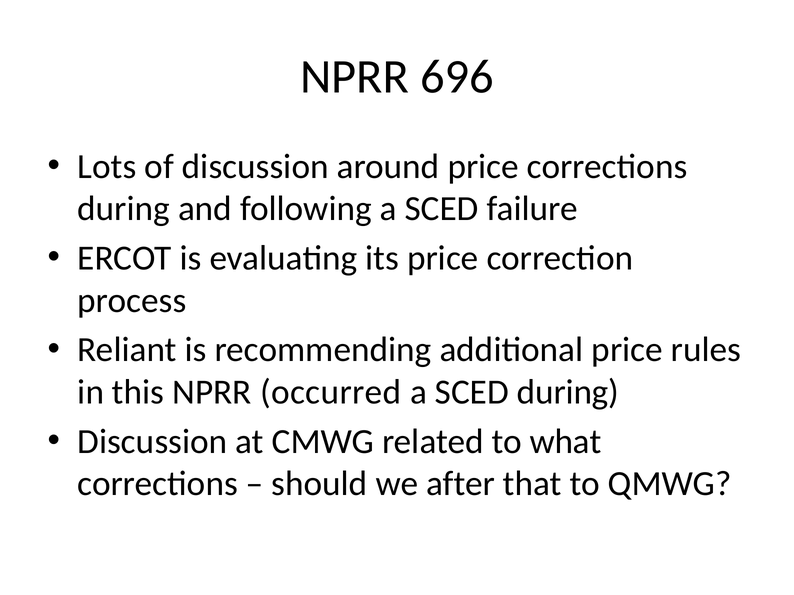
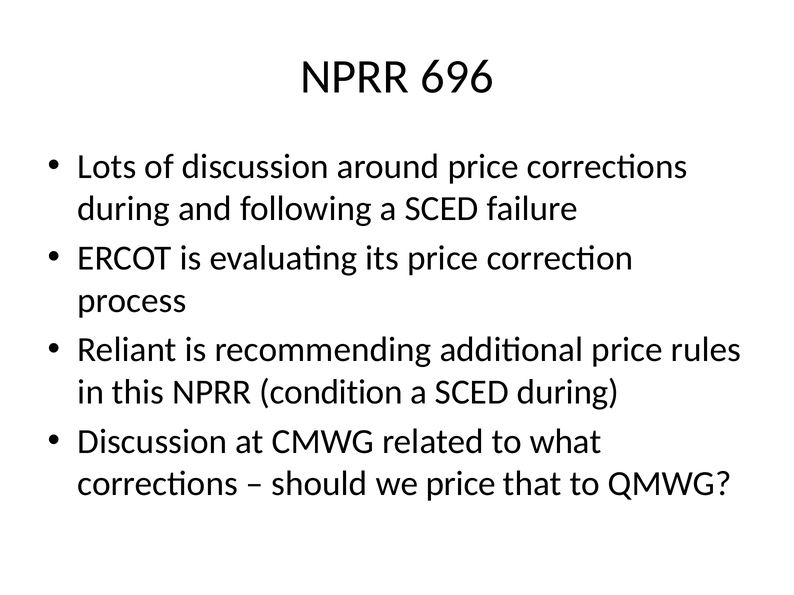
occurred: occurred -> condition
we after: after -> price
